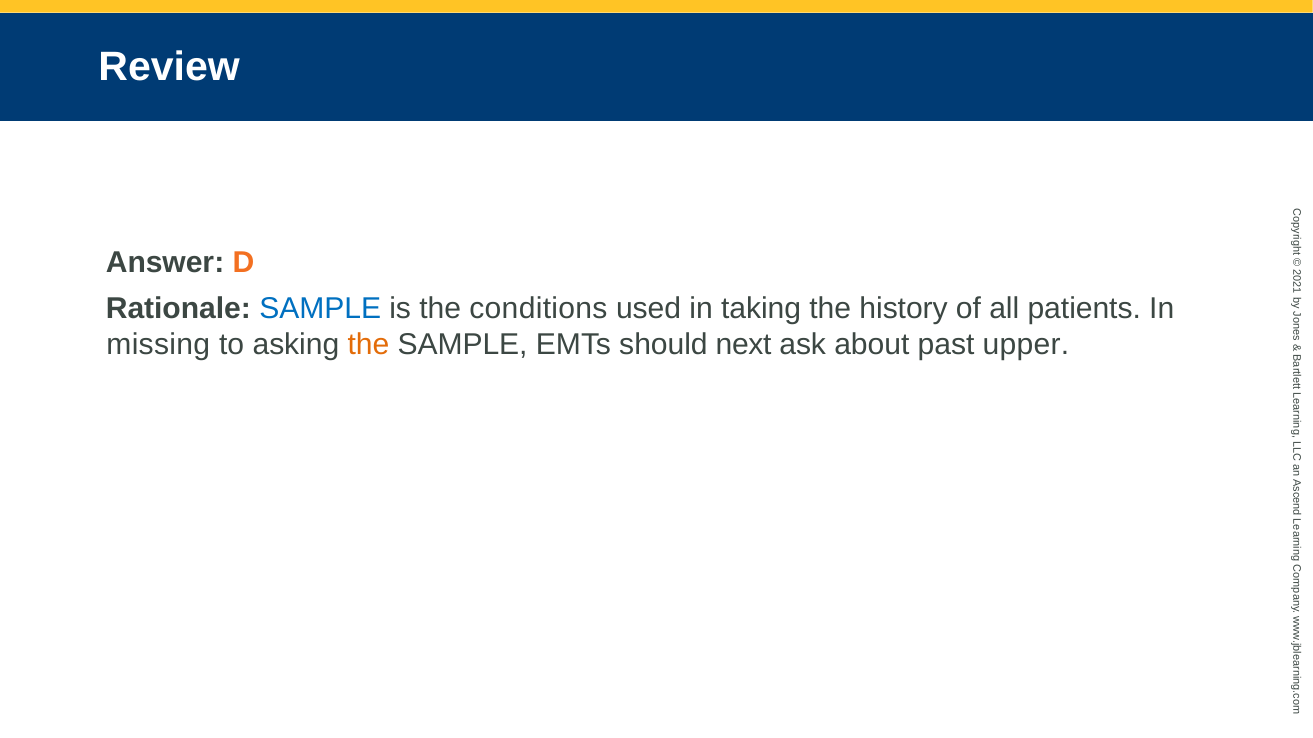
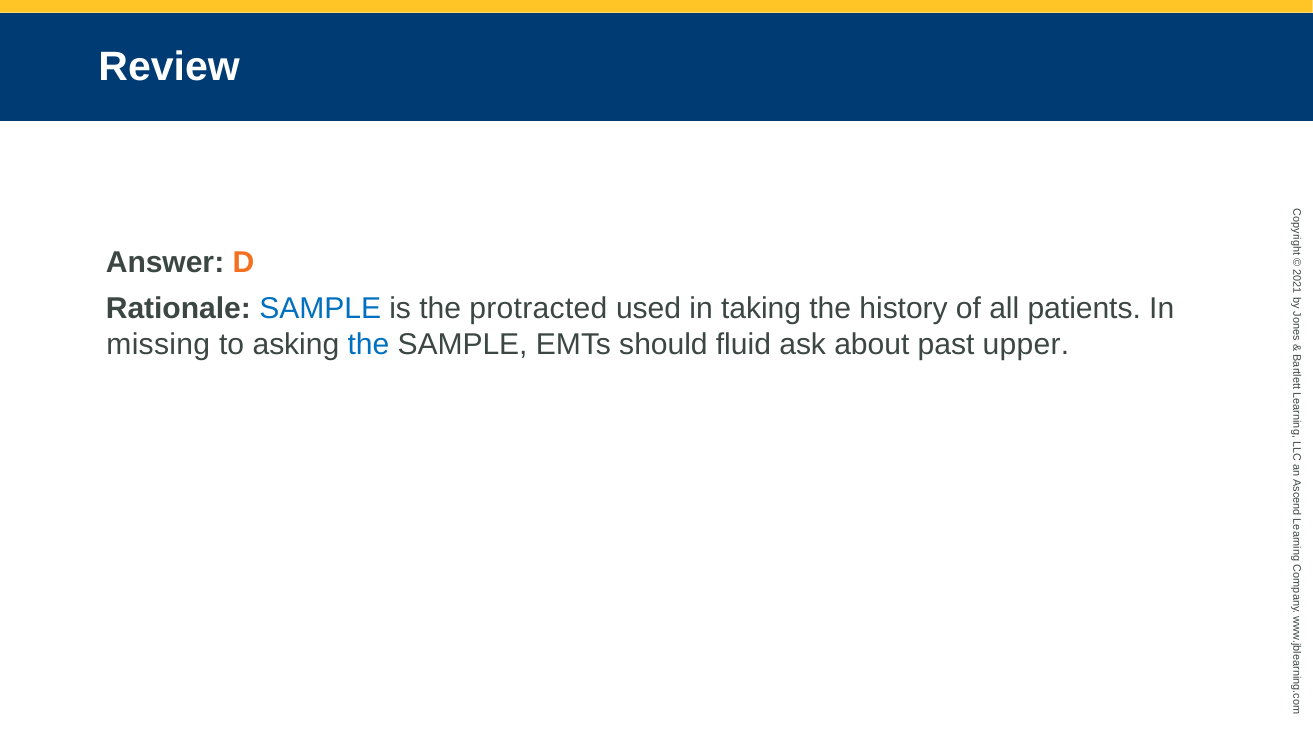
conditions: conditions -> protracted
the at (368, 345) colour: orange -> blue
next: next -> fluid
